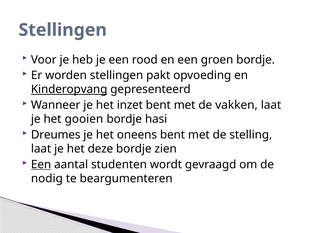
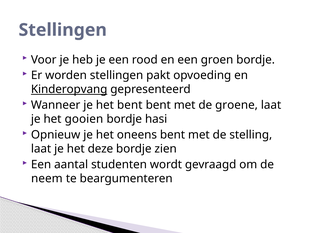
het inzet: inzet -> bent
vakken: vakken -> groene
Dreumes: Dreumes -> Opnieuw
Een at (41, 164) underline: present -> none
nodig: nodig -> neem
